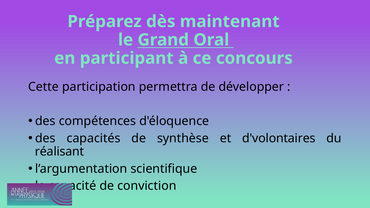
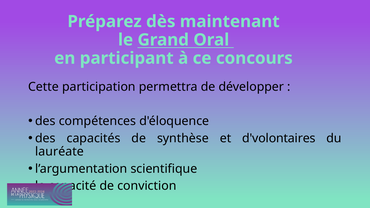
réalisant: réalisant -> lauréate
